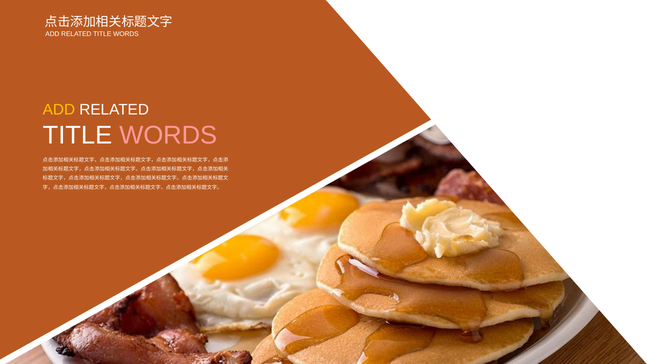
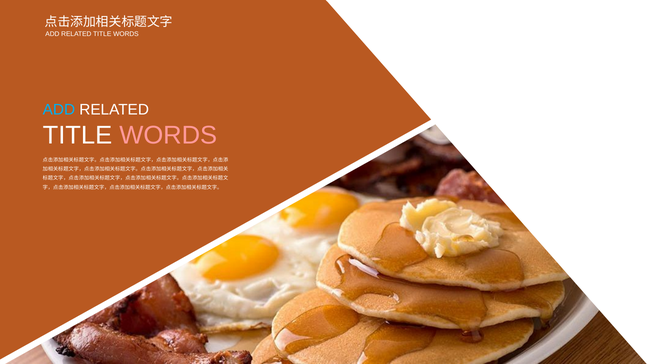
ADD at (59, 110) colour: yellow -> light blue
